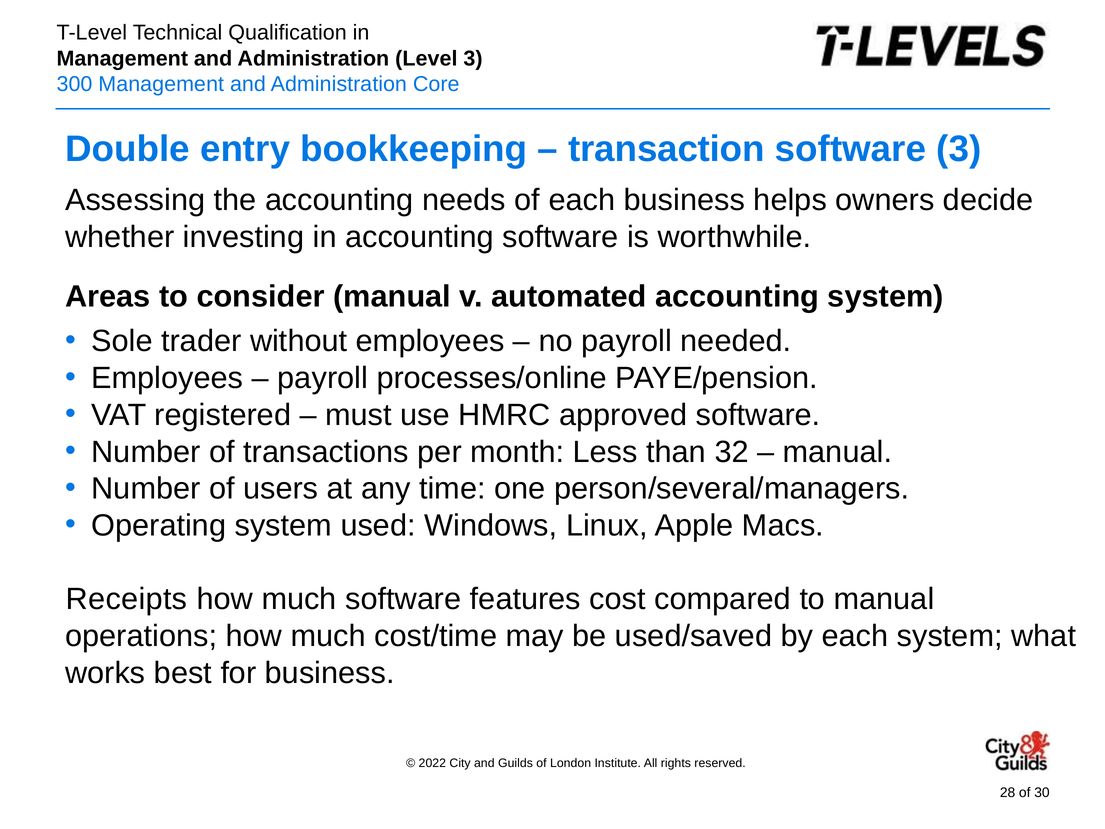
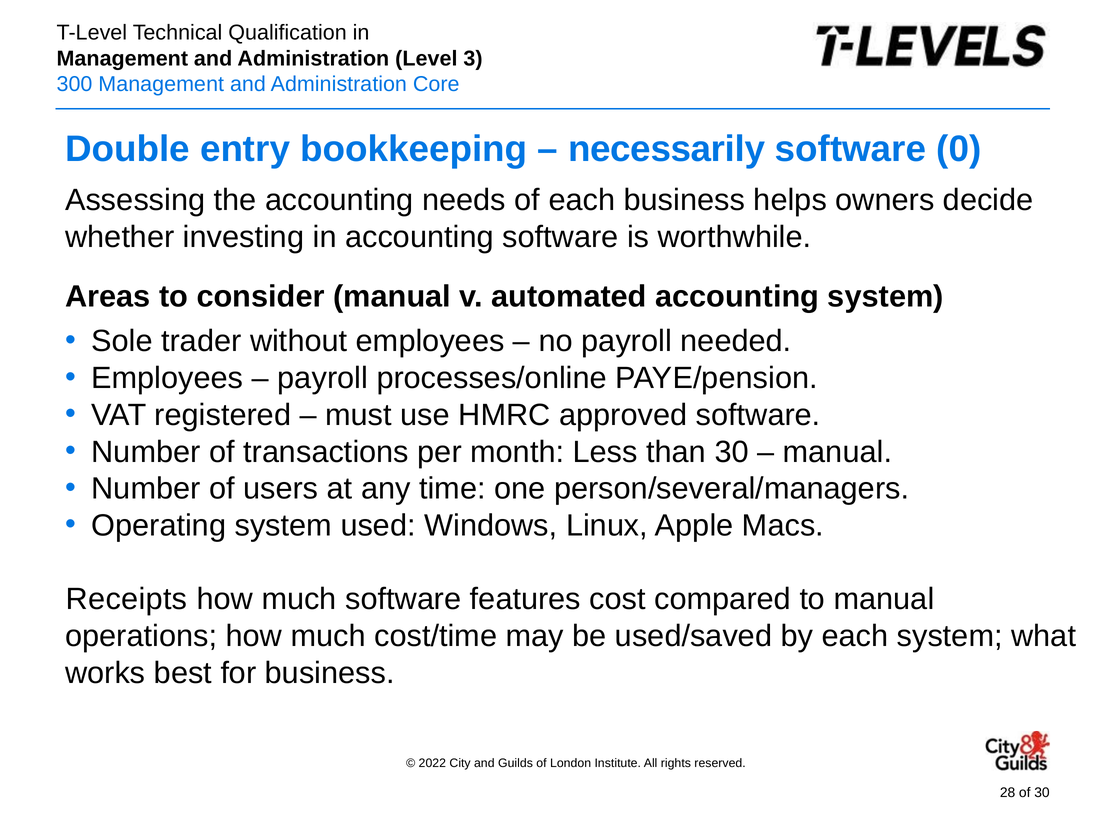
transaction: transaction -> necessarily
software 3: 3 -> 0
than 32: 32 -> 30
